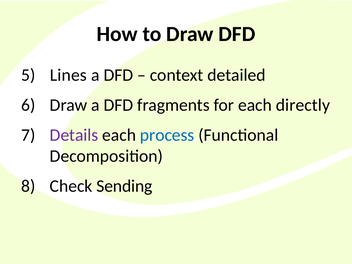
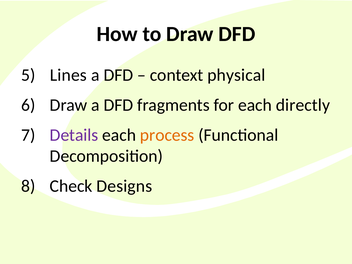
detailed: detailed -> physical
process colour: blue -> orange
Sending: Sending -> Designs
